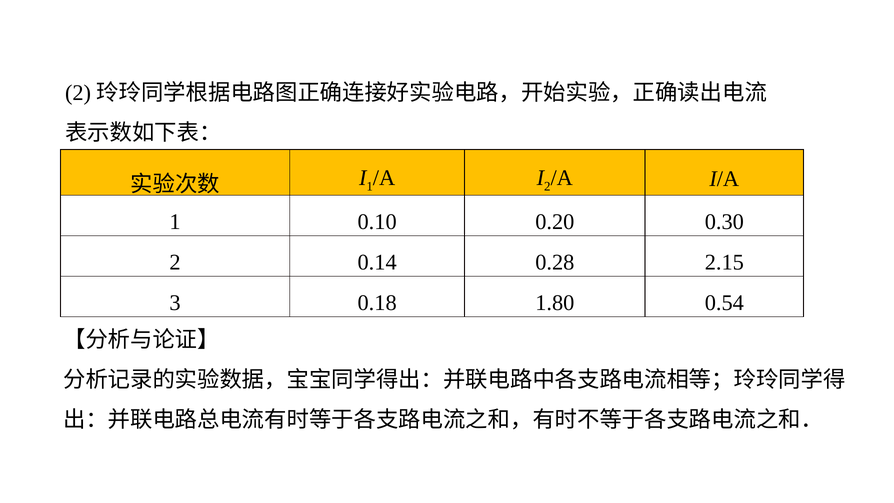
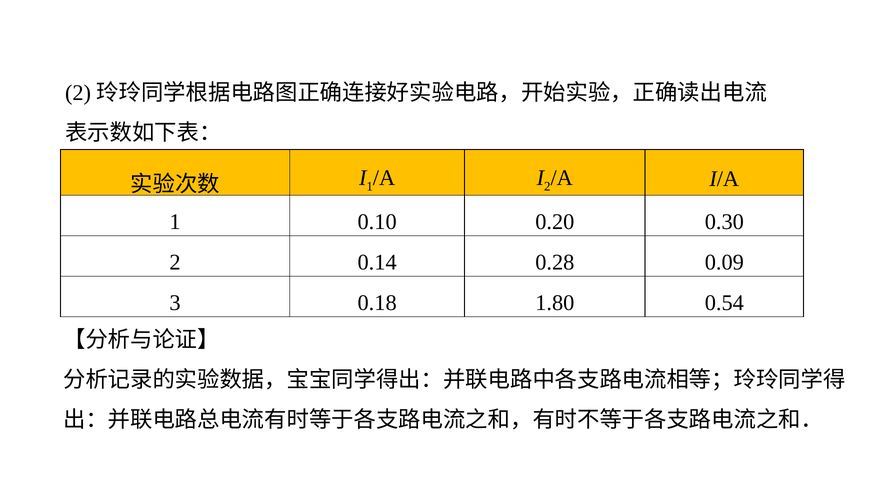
2.15: 2.15 -> 0.09
